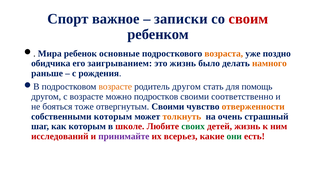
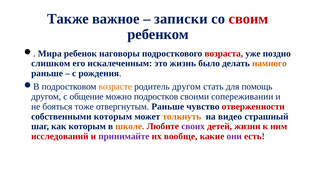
Спорт: Спорт -> Также
основные: основные -> наговоры
возраста colour: orange -> red
обидчика: обидчика -> слишком
заигрыванием: заигрыванием -> искалеченным
с возрасте: возрасте -> общение
соответственно: соответственно -> сопереживании
отвергнутым Своими: Своими -> Раньше
отверженности colour: orange -> red
очень: очень -> видео
школе colour: red -> orange
своих colour: green -> purple
детей жизнь: жизнь -> жизни
всерьез: всерьез -> вообще
они colour: green -> purple
